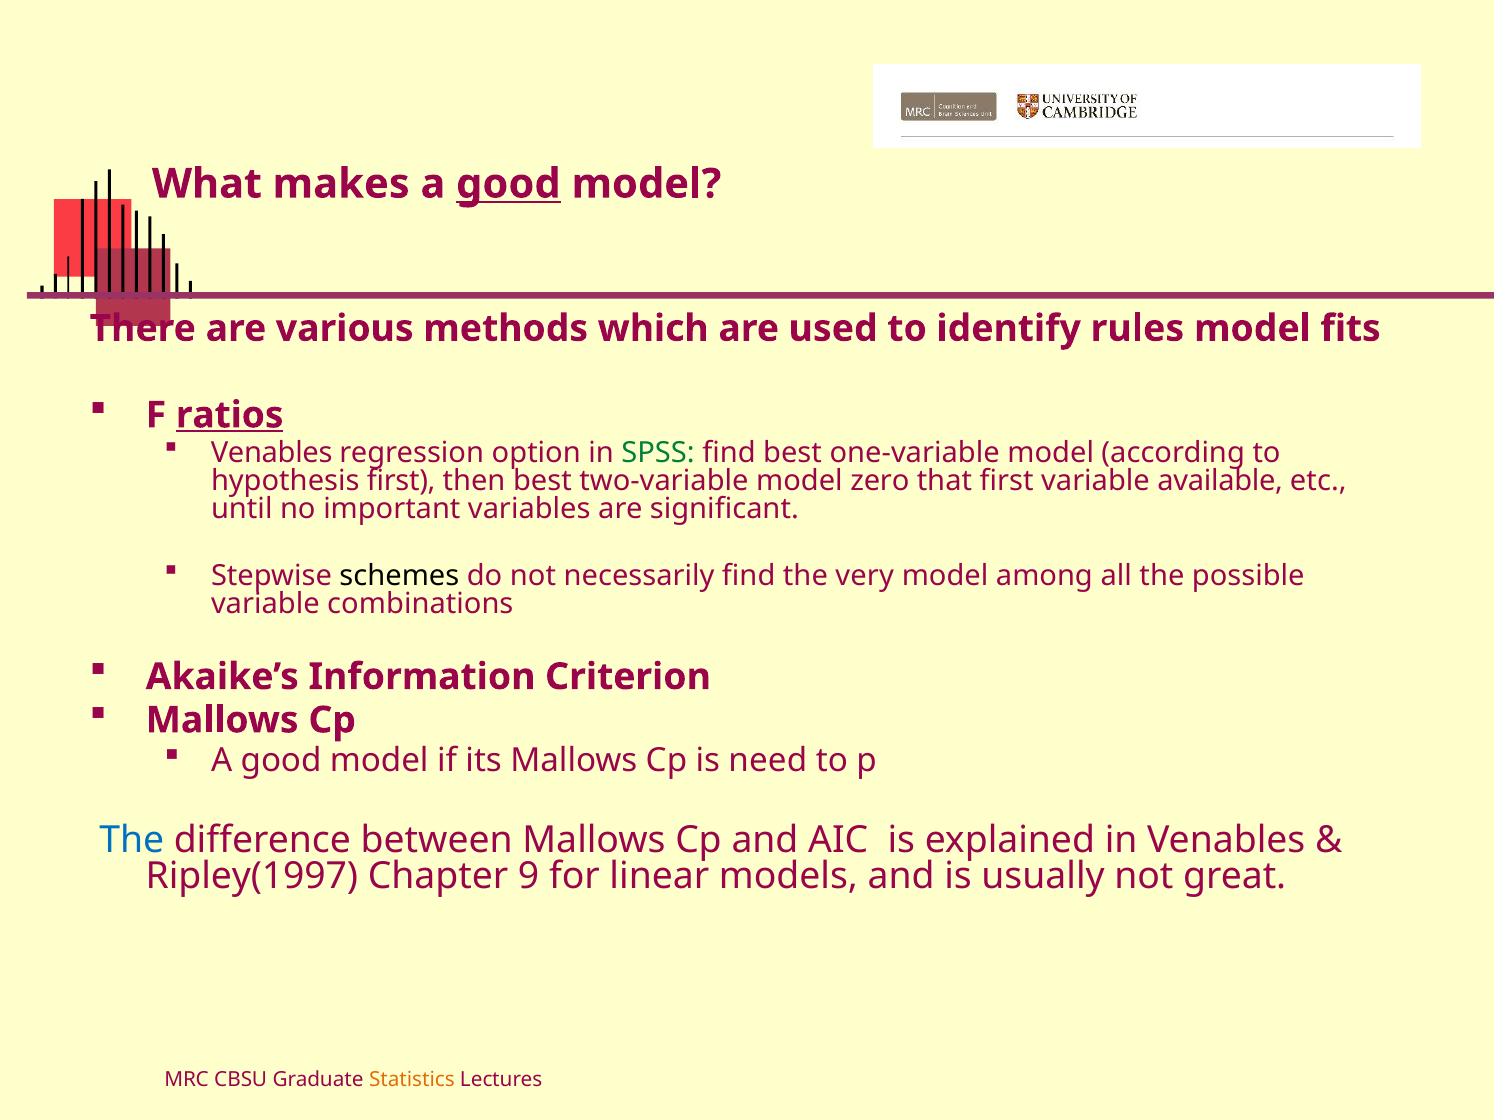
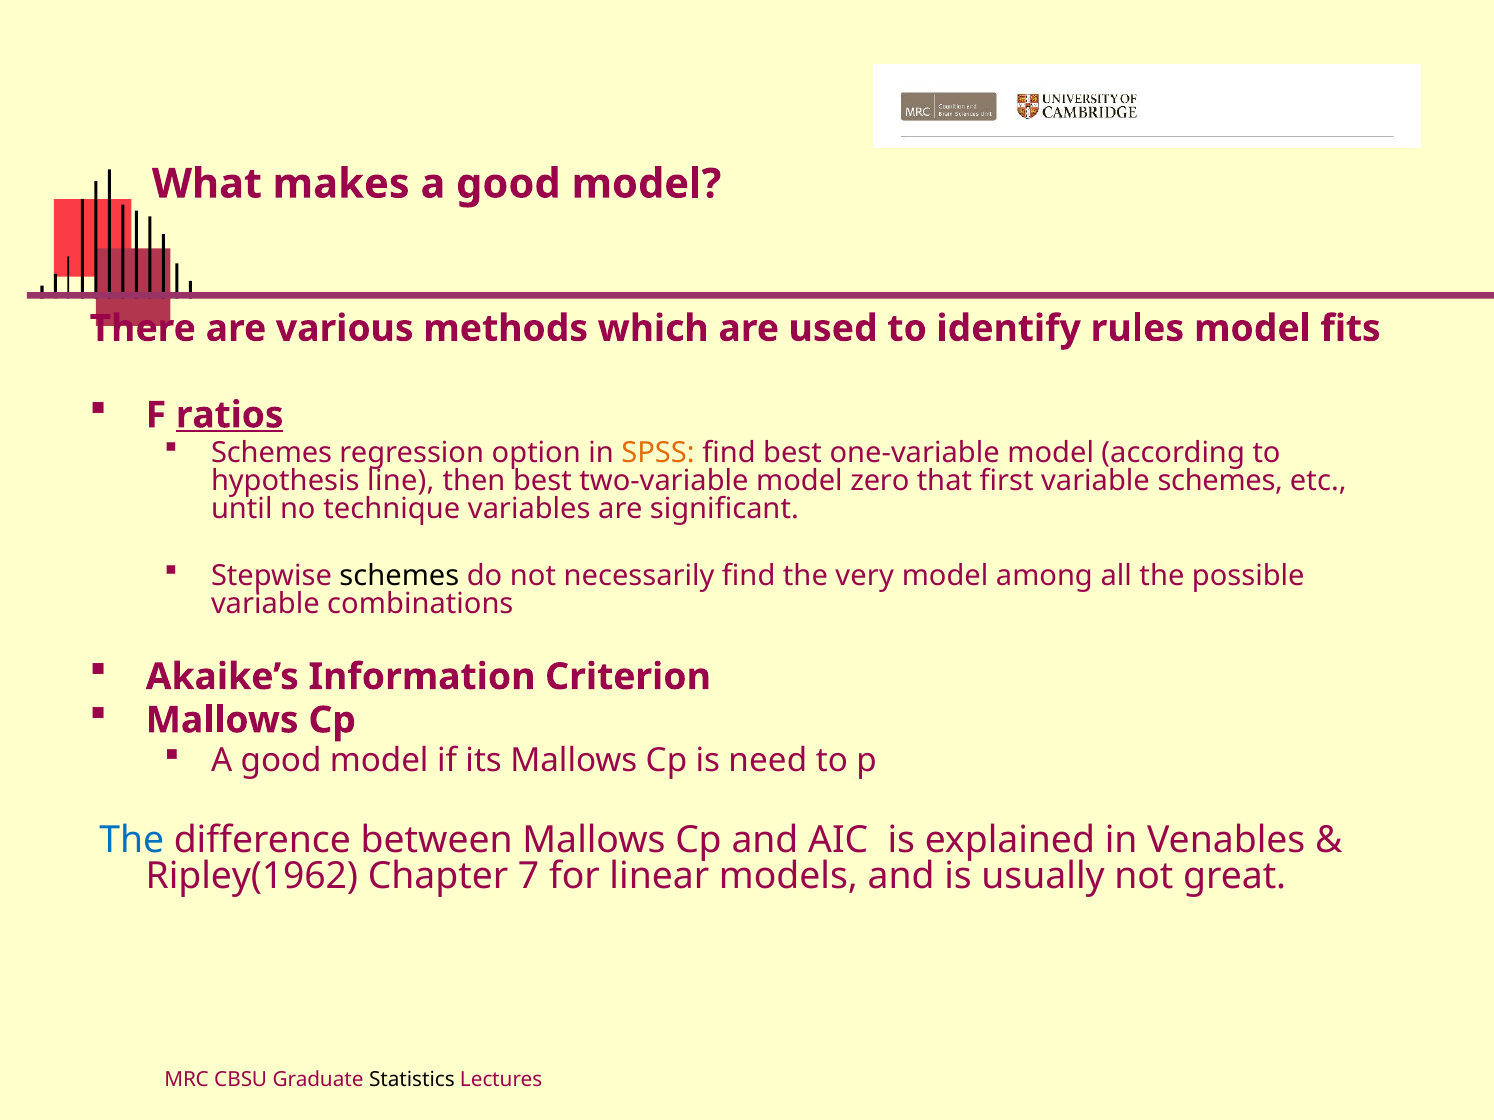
good at (508, 184) underline: present -> none
Venables at (272, 453): Venables -> Schemes
SPSS colour: green -> orange
hypothesis first: first -> line
variable available: available -> schemes
important: important -> technique
Ripley(1997: Ripley(1997 -> Ripley(1962
9: 9 -> 7
Statistics colour: orange -> black
